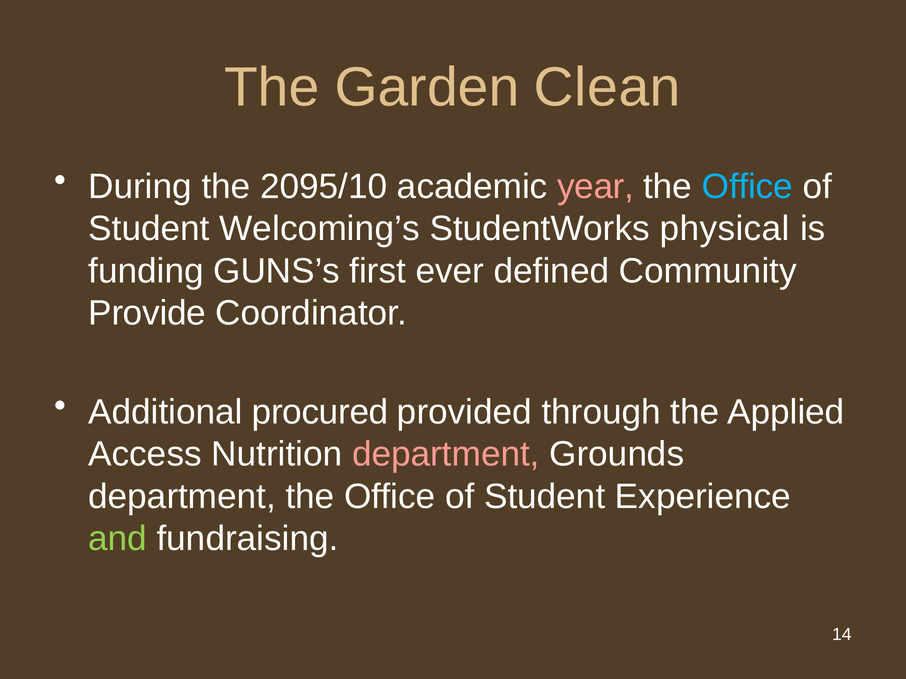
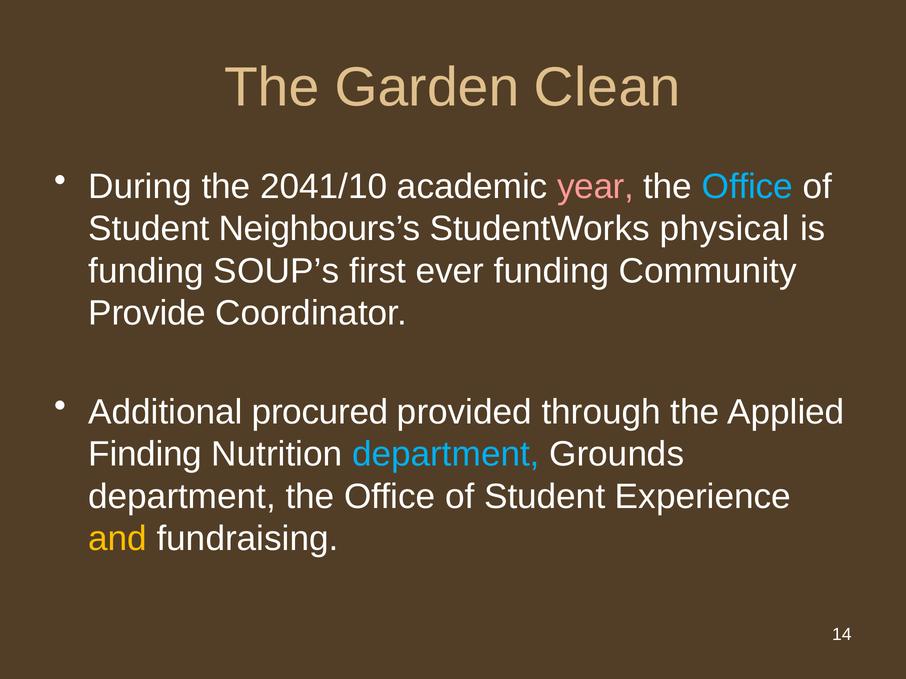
2095/10: 2095/10 -> 2041/10
Welcoming’s: Welcoming’s -> Neighbours’s
GUNS’s: GUNS’s -> SOUP’s
ever defined: defined -> funding
Access: Access -> Finding
department at (446, 455) colour: pink -> light blue
and colour: light green -> yellow
